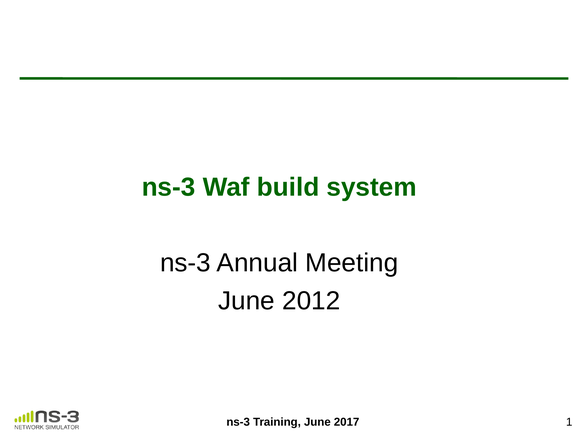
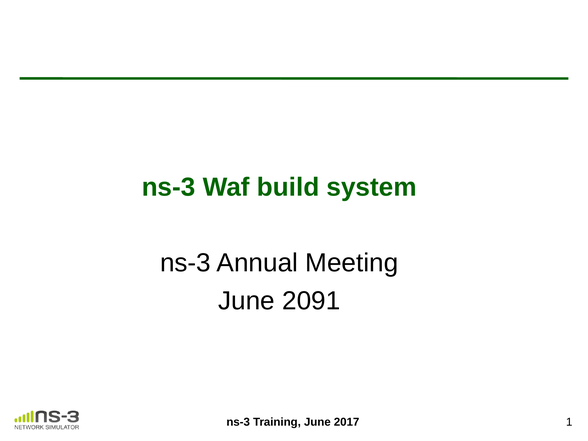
2012: 2012 -> 2091
